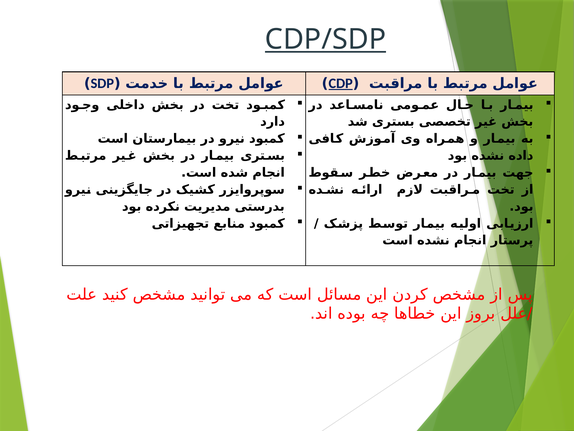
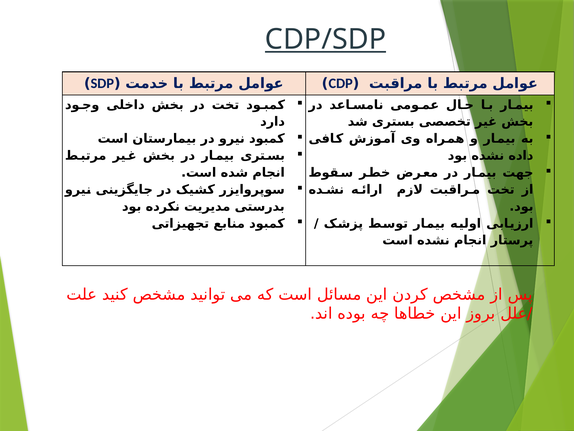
CDP underline: present -> none
